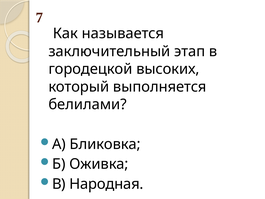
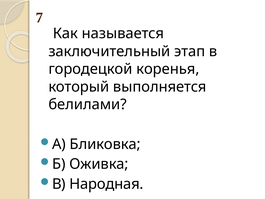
высоких: высоких -> коренья
